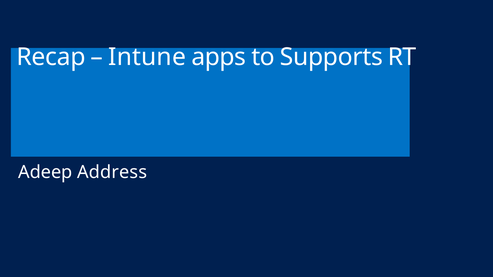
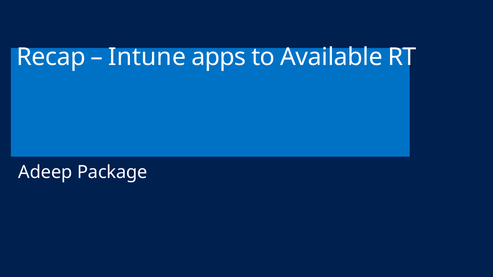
Supports: Supports -> Available
Address: Address -> Package
